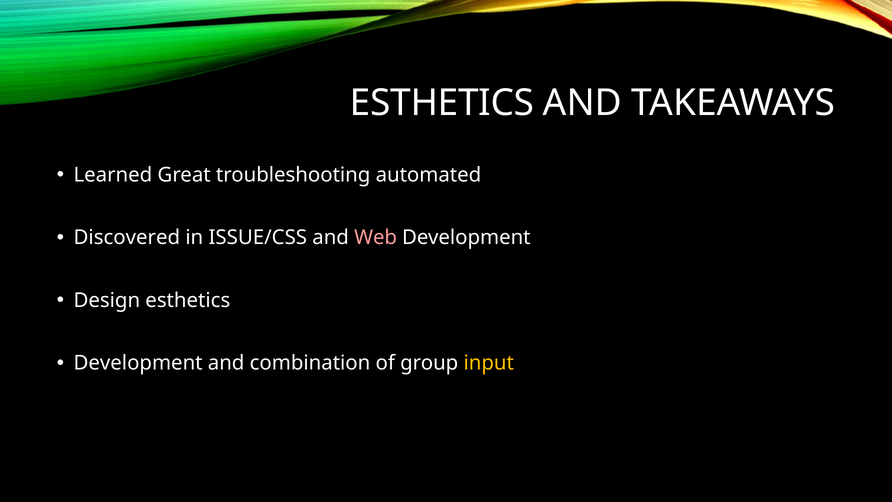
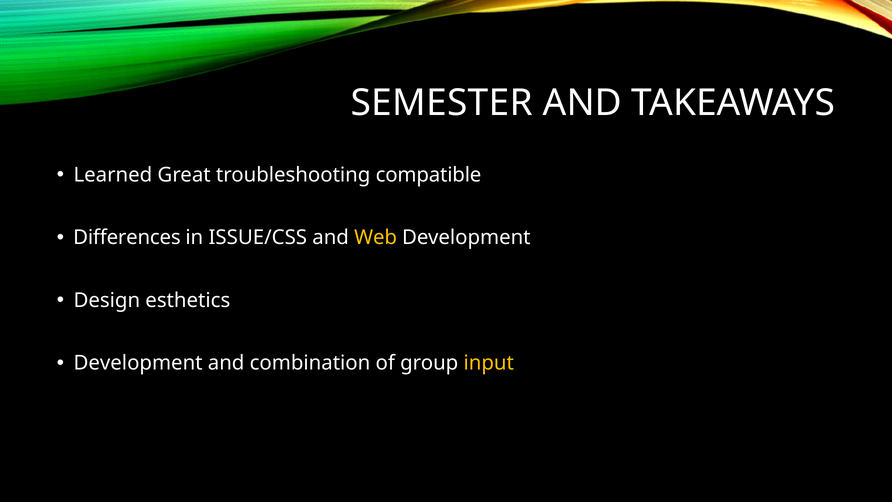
ESTHETICS at (442, 103): ESTHETICS -> SEMESTER
automated: automated -> compatible
Discovered: Discovered -> Differences
Web colour: pink -> yellow
